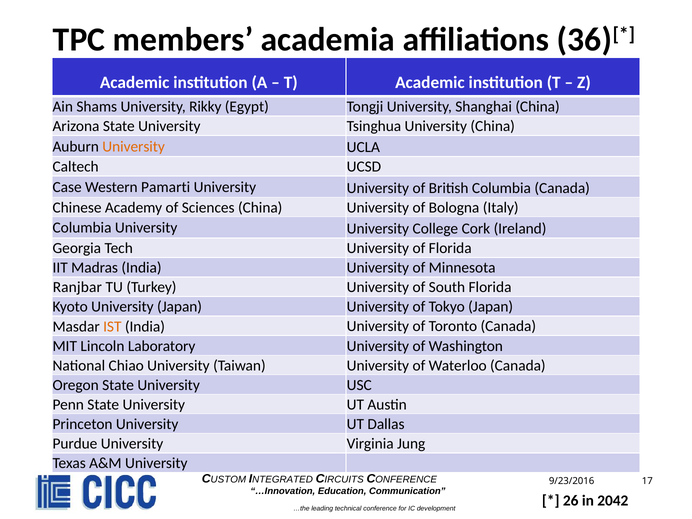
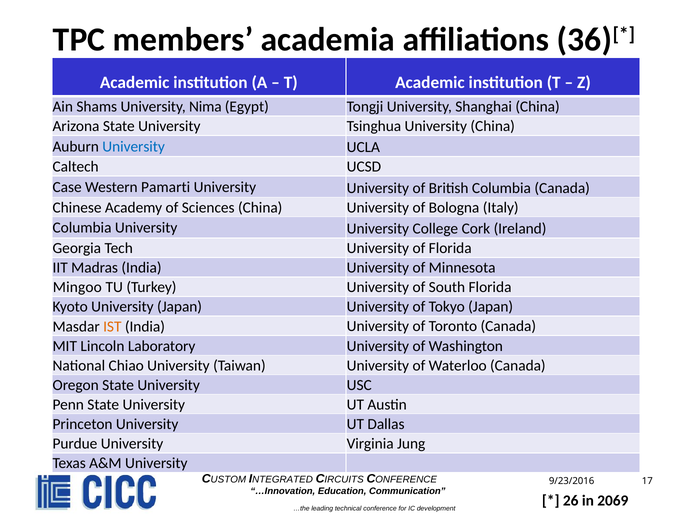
Rikky: Rikky -> Nima
University at (134, 147) colour: orange -> blue
Ranjbar: Ranjbar -> Mingoo
2042: 2042 -> 2069
